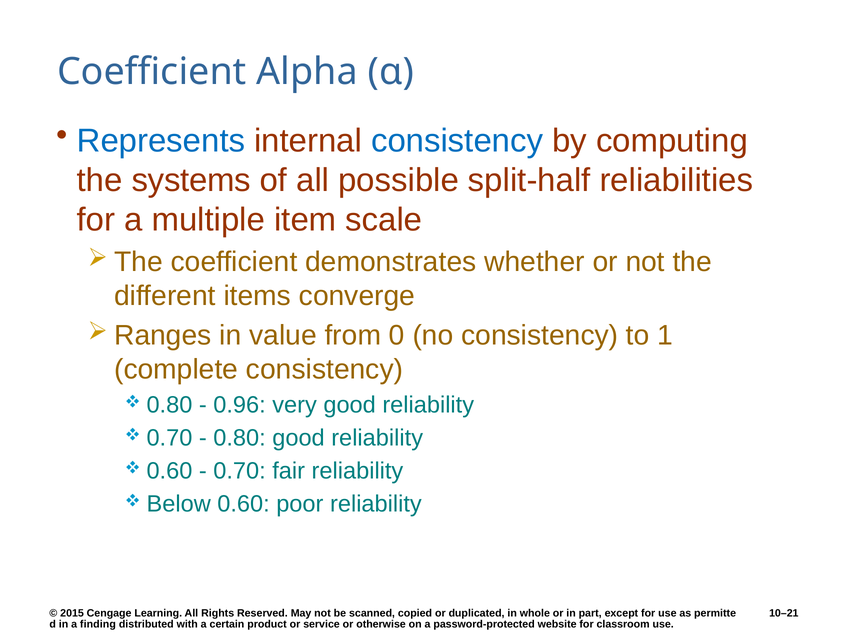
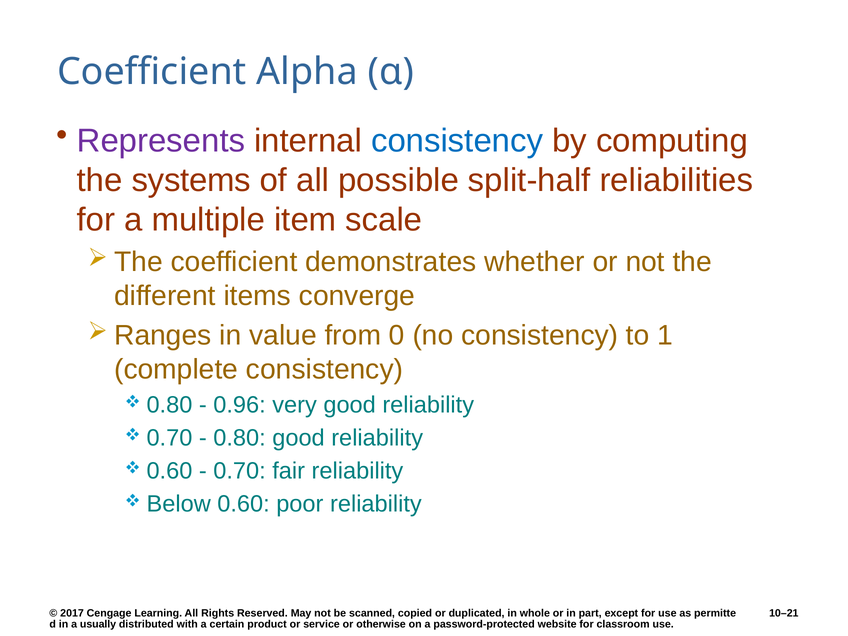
Represents colour: blue -> purple
2015: 2015 -> 2017
finding: finding -> usually
